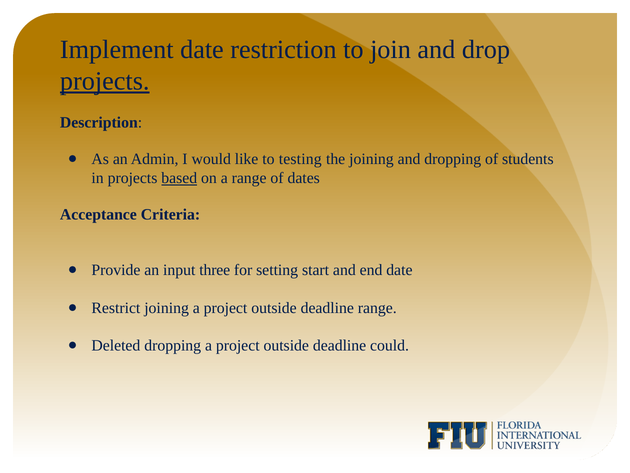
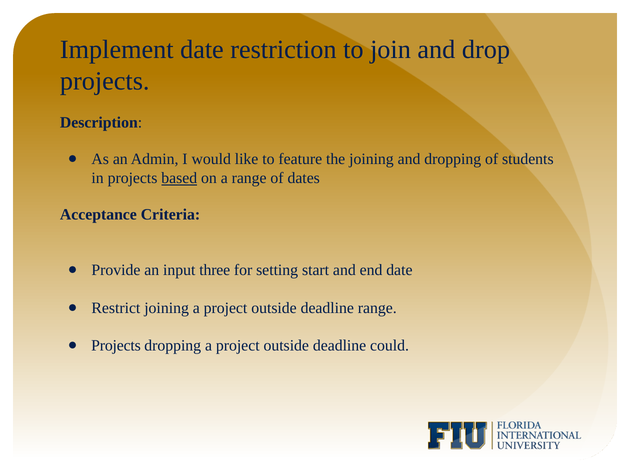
projects at (105, 81) underline: present -> none
testing: testing -> feature
Deleted at (116, 345): Deleted -> Projects
